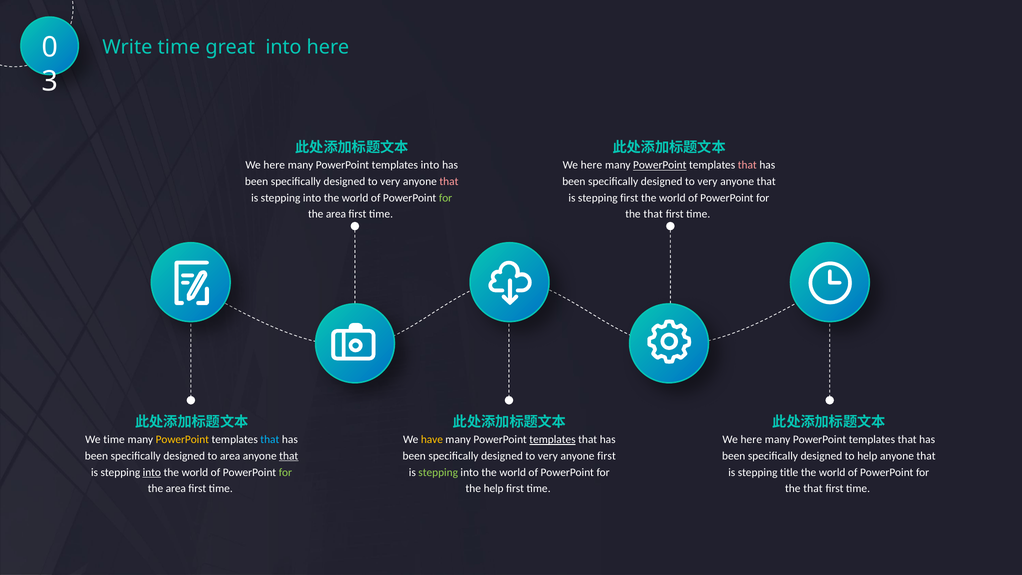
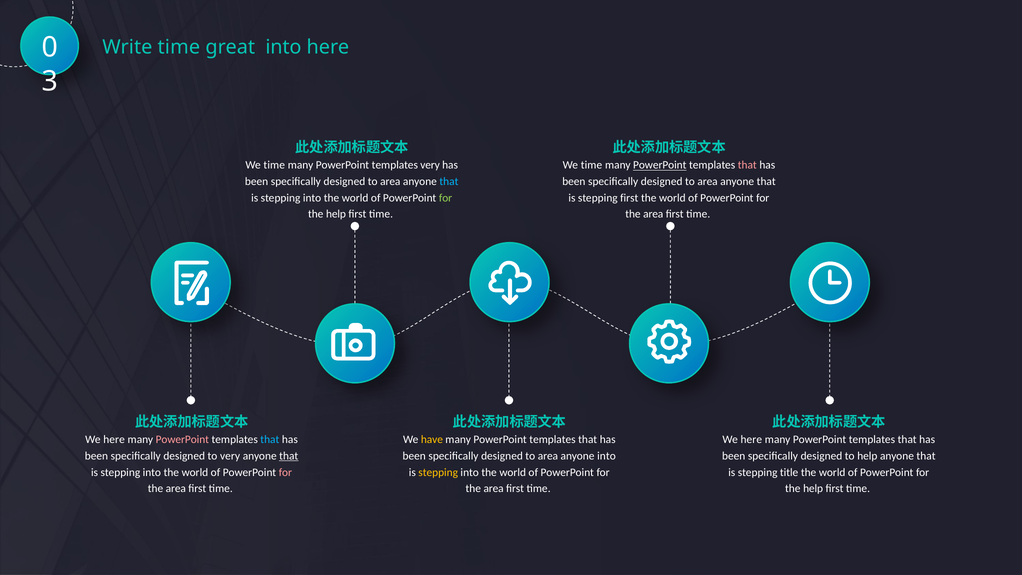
here at (274, 165): here -> time
templates into: into -> very
here at (591, 165): here -> time
very at (390, 181): very -> area
that at (449, 181) colour: pink -> light blue
very at (707, 181): very -> area
area at (336, 214): area -> help
that at (653, 214): that -> area
time at (114, 439): time -> here
PowerPoint at (182, 439) colour: yellow -> pink
templates at (553, 439) underline: present -> none
to area: area -> very
very at (548, 456): very -> area
anyone first: first -> into
into at (152, 472) underline: present -> none
for at (285, 472) colour: light green -> pink
stepping at (438, 472) colour: light green -> yellow
help at (494, 488): help -> area
that at (813, 488): that -> help
